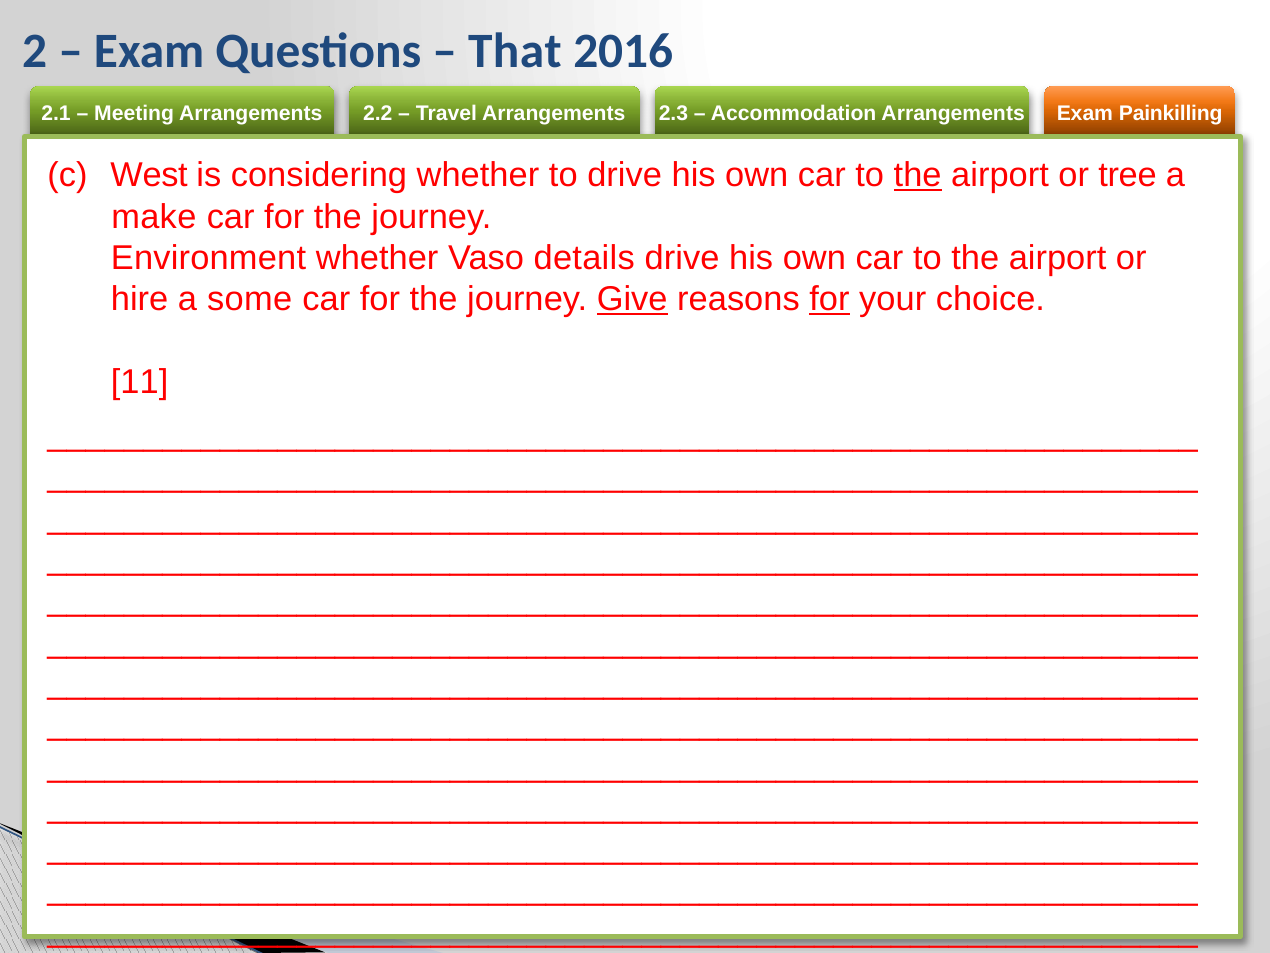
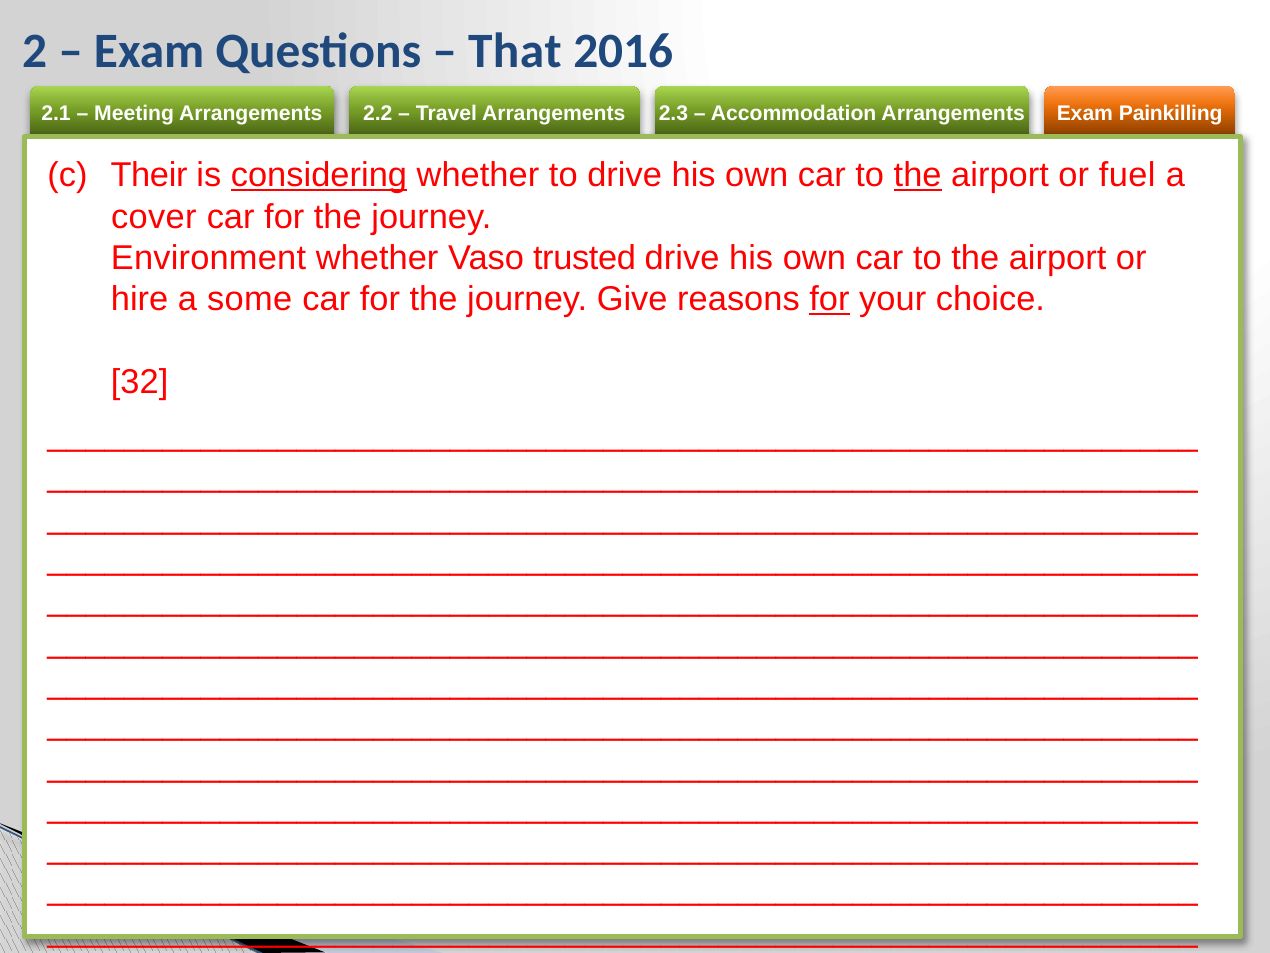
West: West -> Their
considering underline: none -> present
tree: tree -> fuel
make: make -> cover
details: details -> trusted
Give underline: present -> none
11: 11 -> 32
